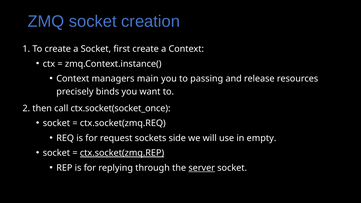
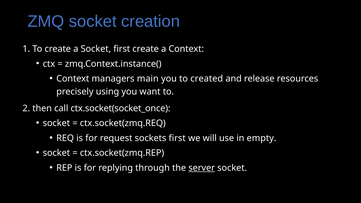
passing: passing -> created
binds: binds -> using
sockets side: side -> first
ctx.socket(zmq.REP underline: present -> none
